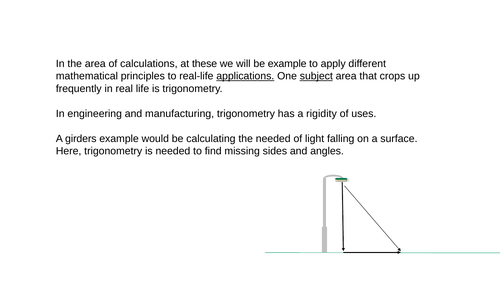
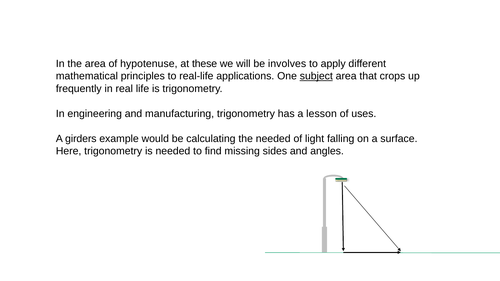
calculations: calculations -> hypotenuse
be example: example -> involves
applications underline: present -> none
rigidity: rigidity -> lesson
